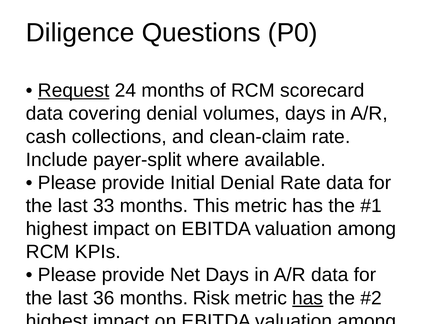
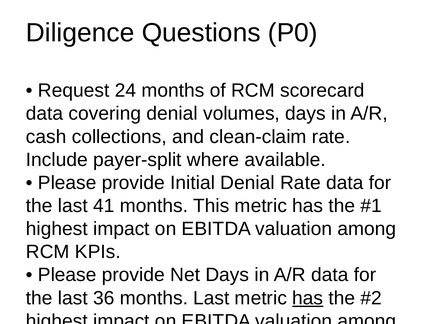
Request underline: present -> none
33: 33 -> 41
months Risk: Risk -> Last
